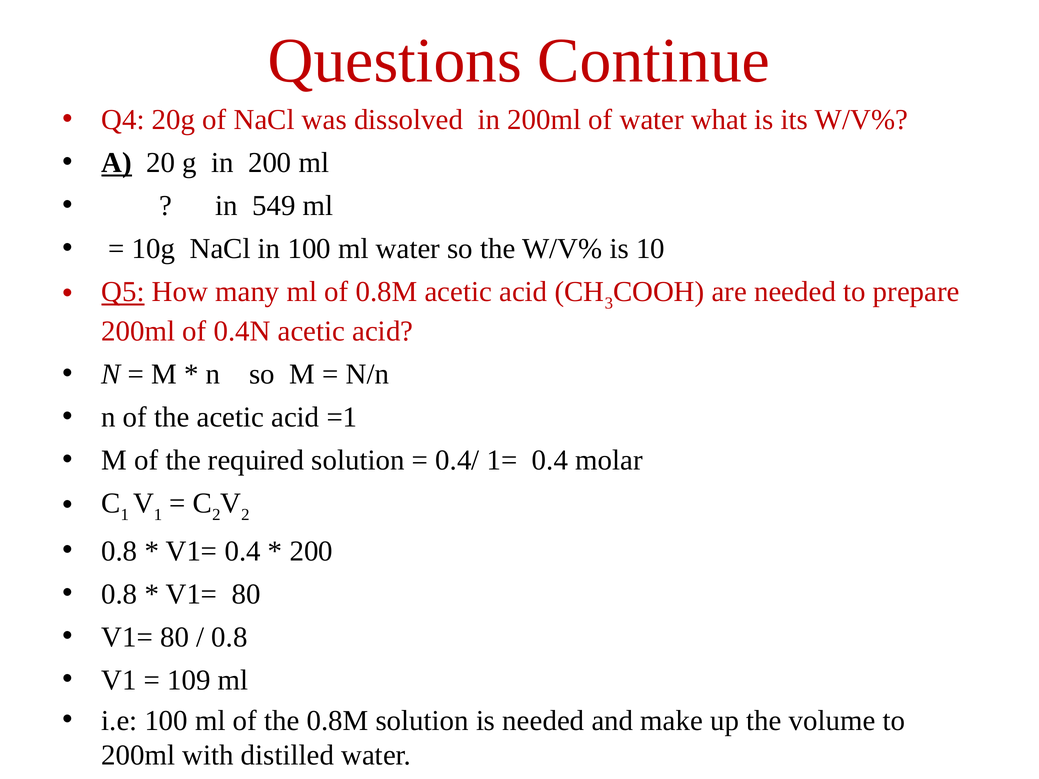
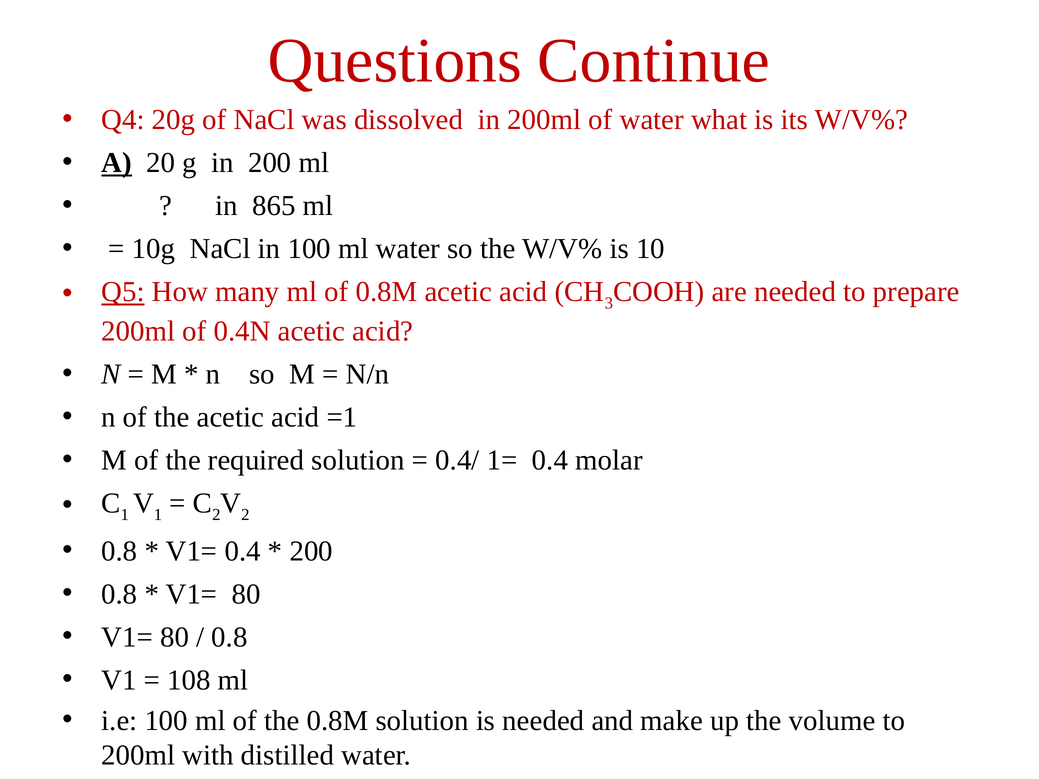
549: 549 -> 865
109: 109 -> 108
